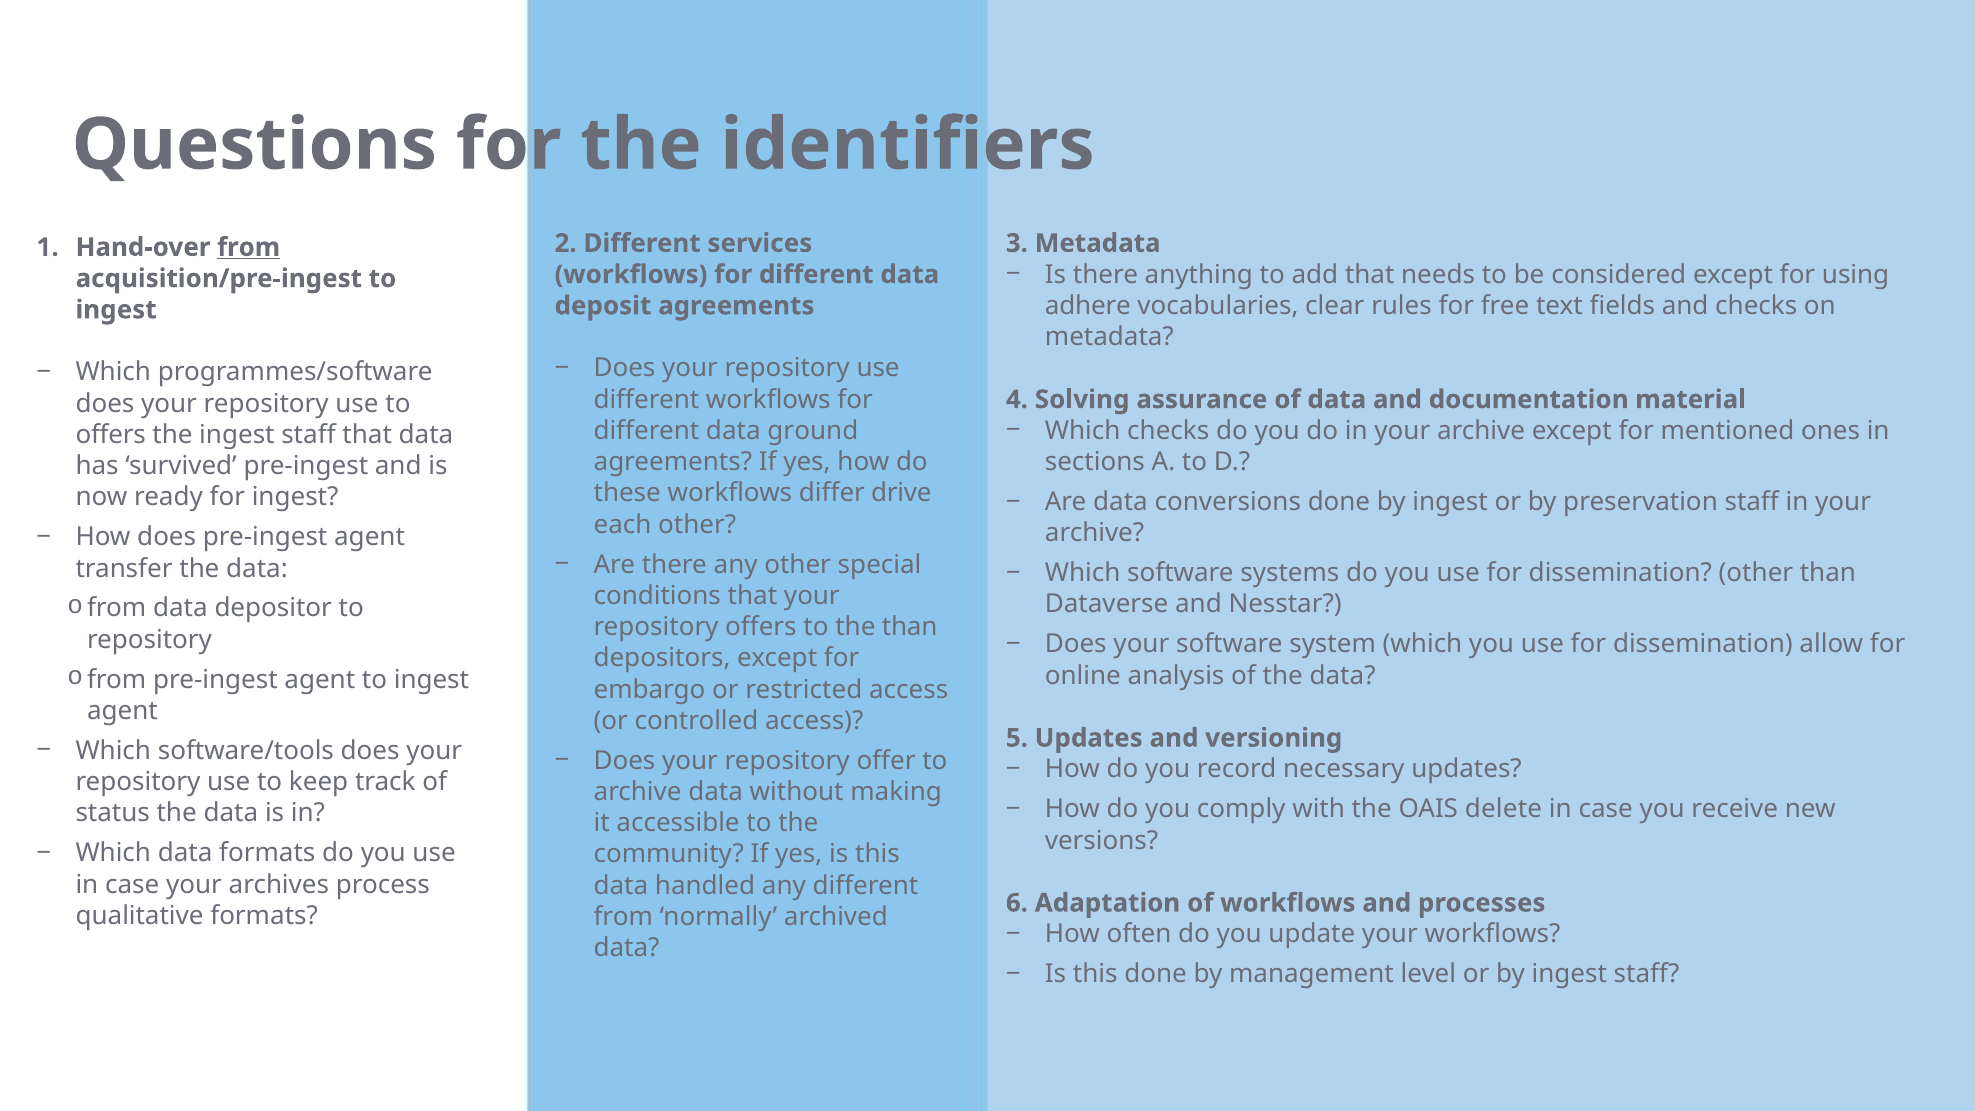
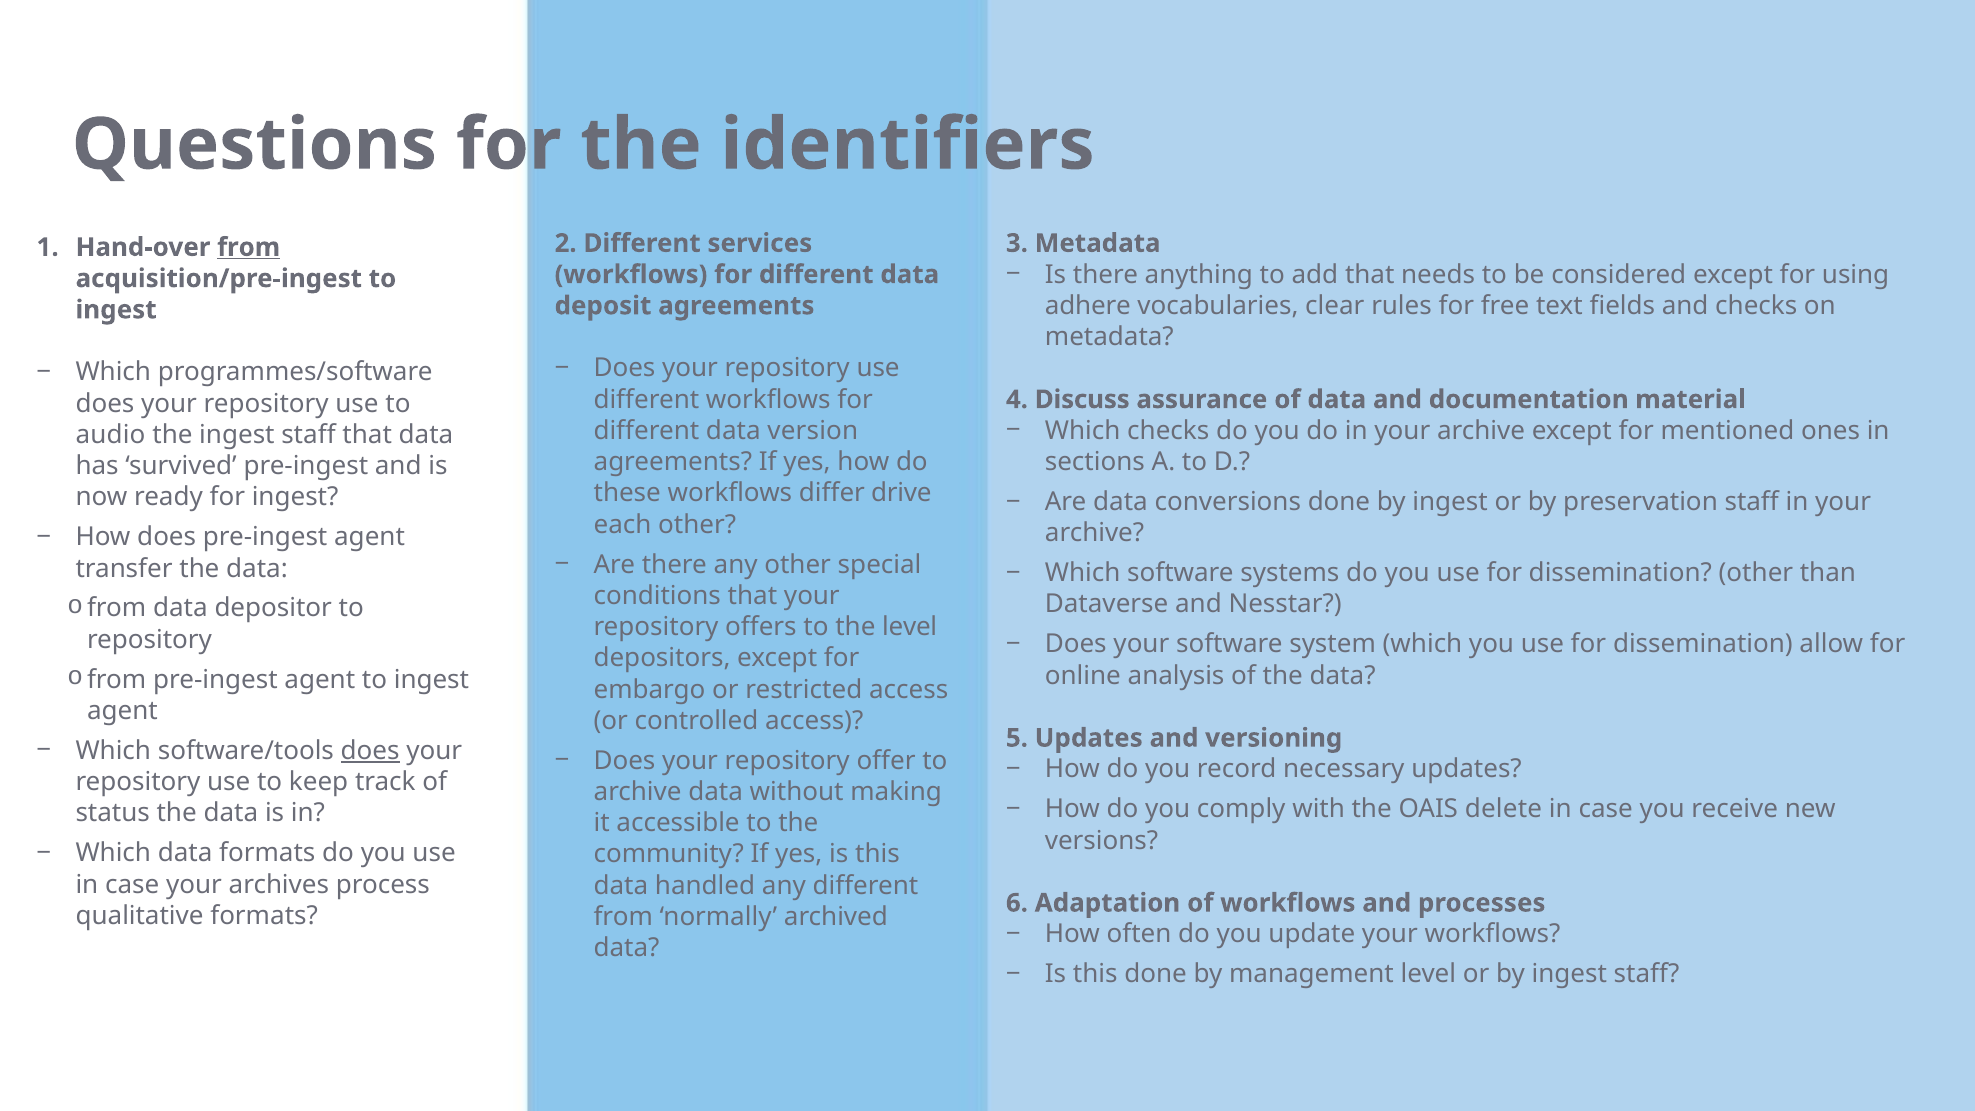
Solving: Solving -> Discuss
ground: ground -> version
offers at (111, 435): offers -> audio
the than: than -> level
does at (370, 751) underline: none -> present
